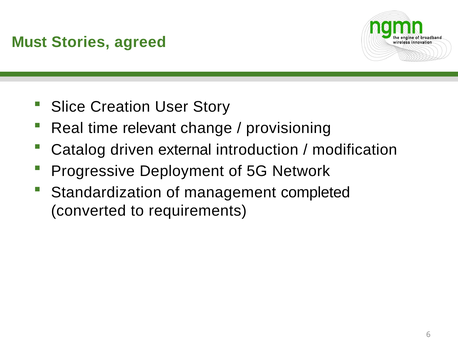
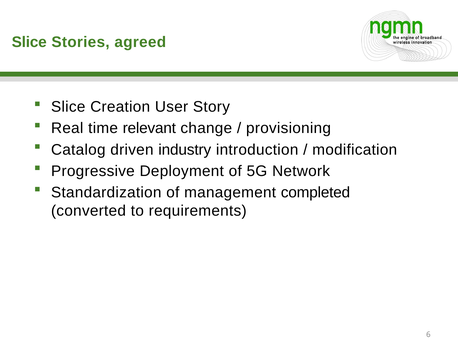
Must at (29, 42): Must -> Slice
external: external -> industry
